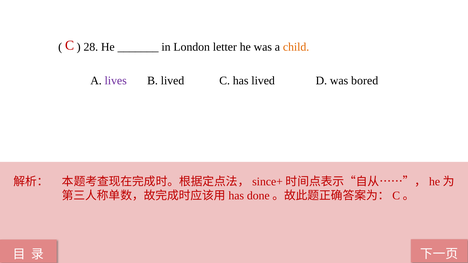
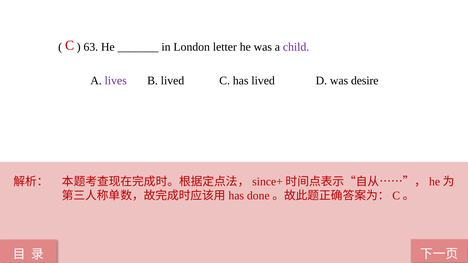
28: 28 -> 63
child colour: orange -> purple
bored: bored -> desire
